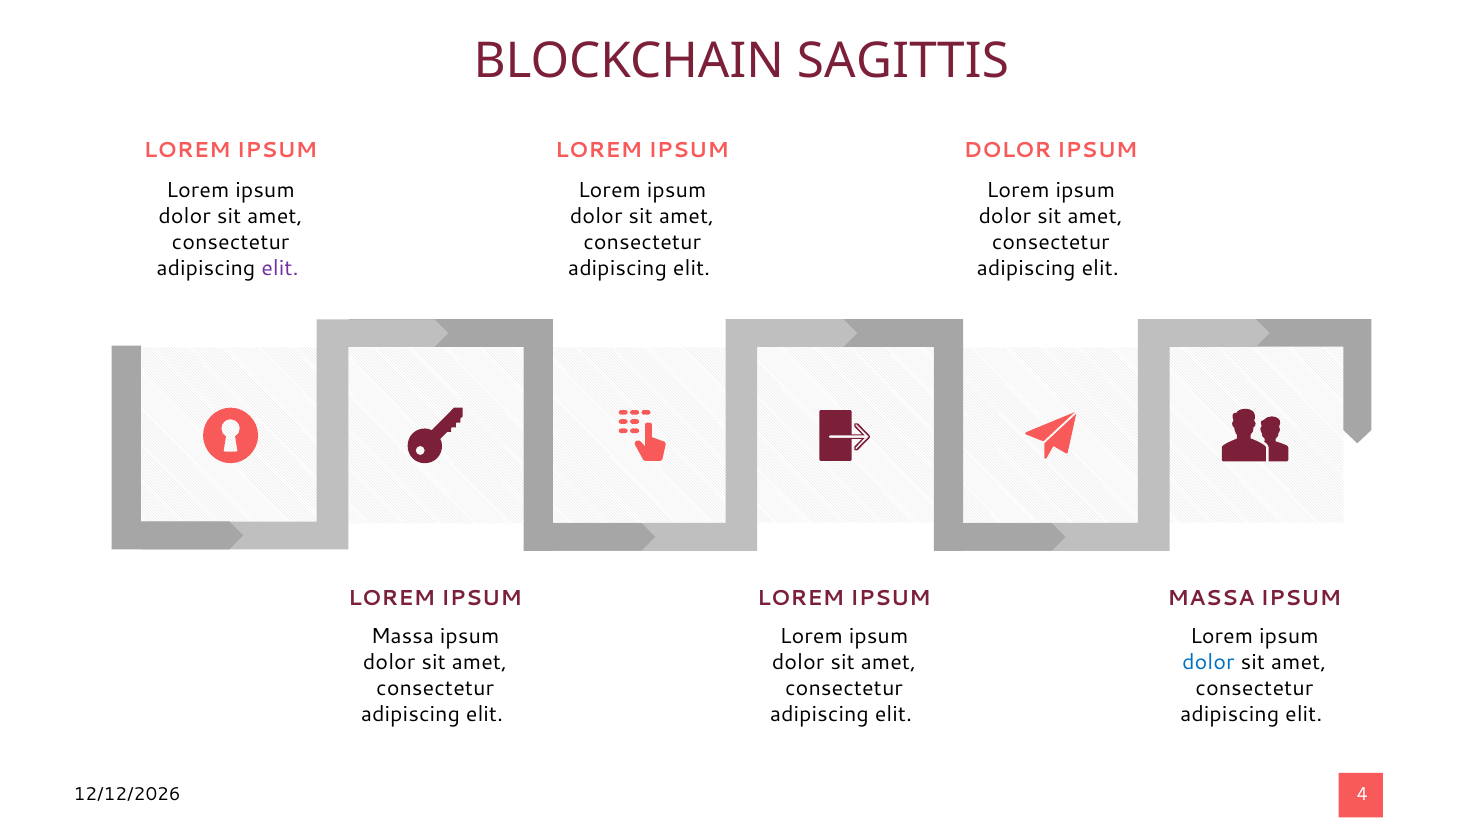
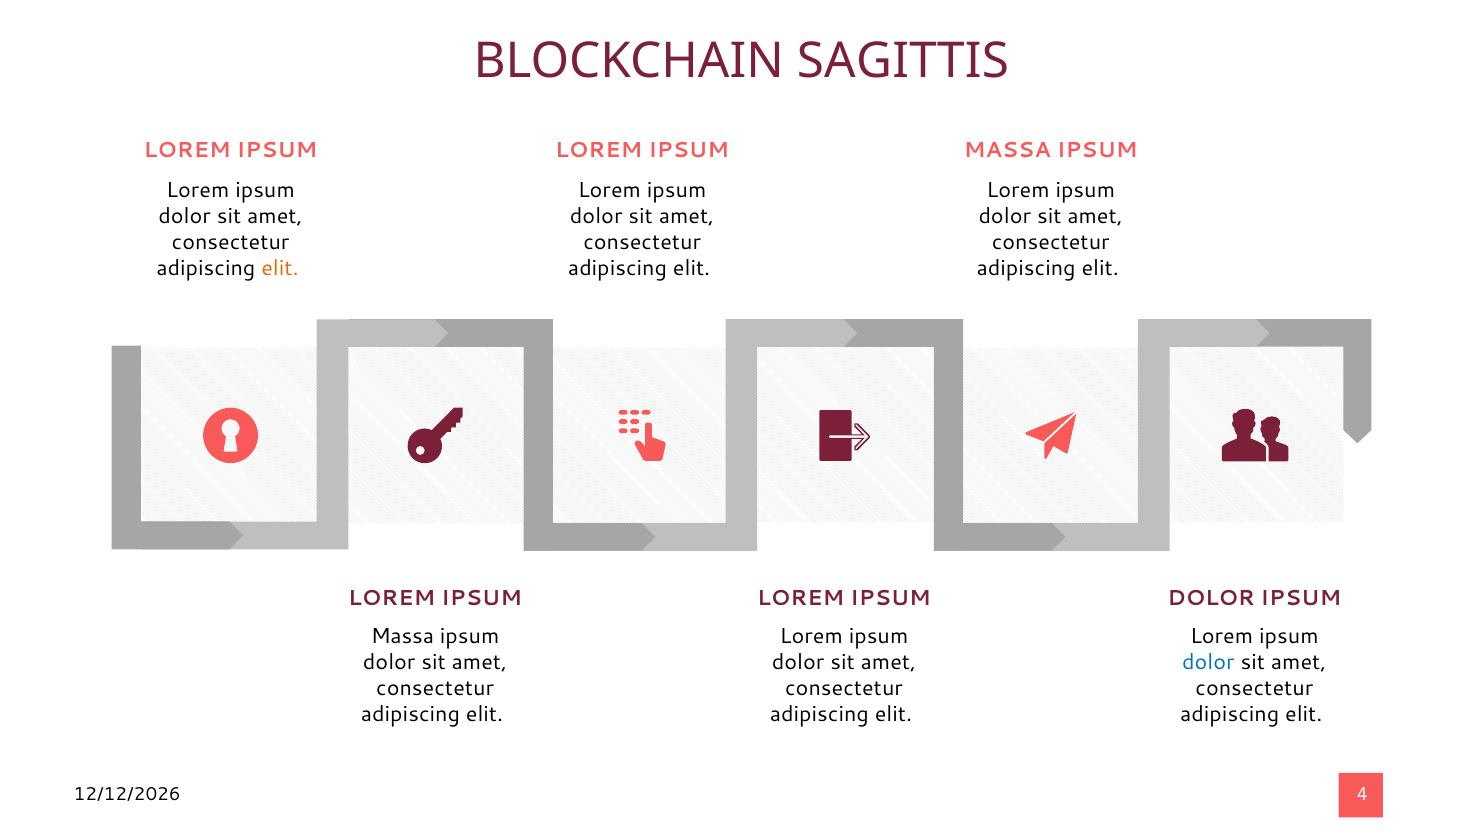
DOLOR at (1007, 150): DOLOR -> MASSA
elit at (280, 268) colour: purple -> orange
MASSA at (1211, 598): MASSA -> DOLOR
